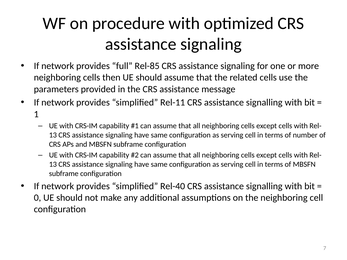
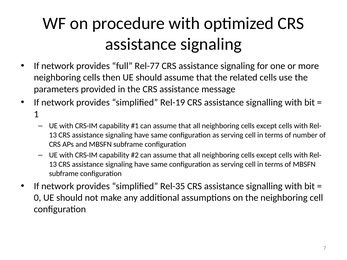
Rel-85: Rel-85 -> Rel-77
Rel-11: Rel-11 -> Rel-19
Rel-40: Rel-40 -> Rel-35
